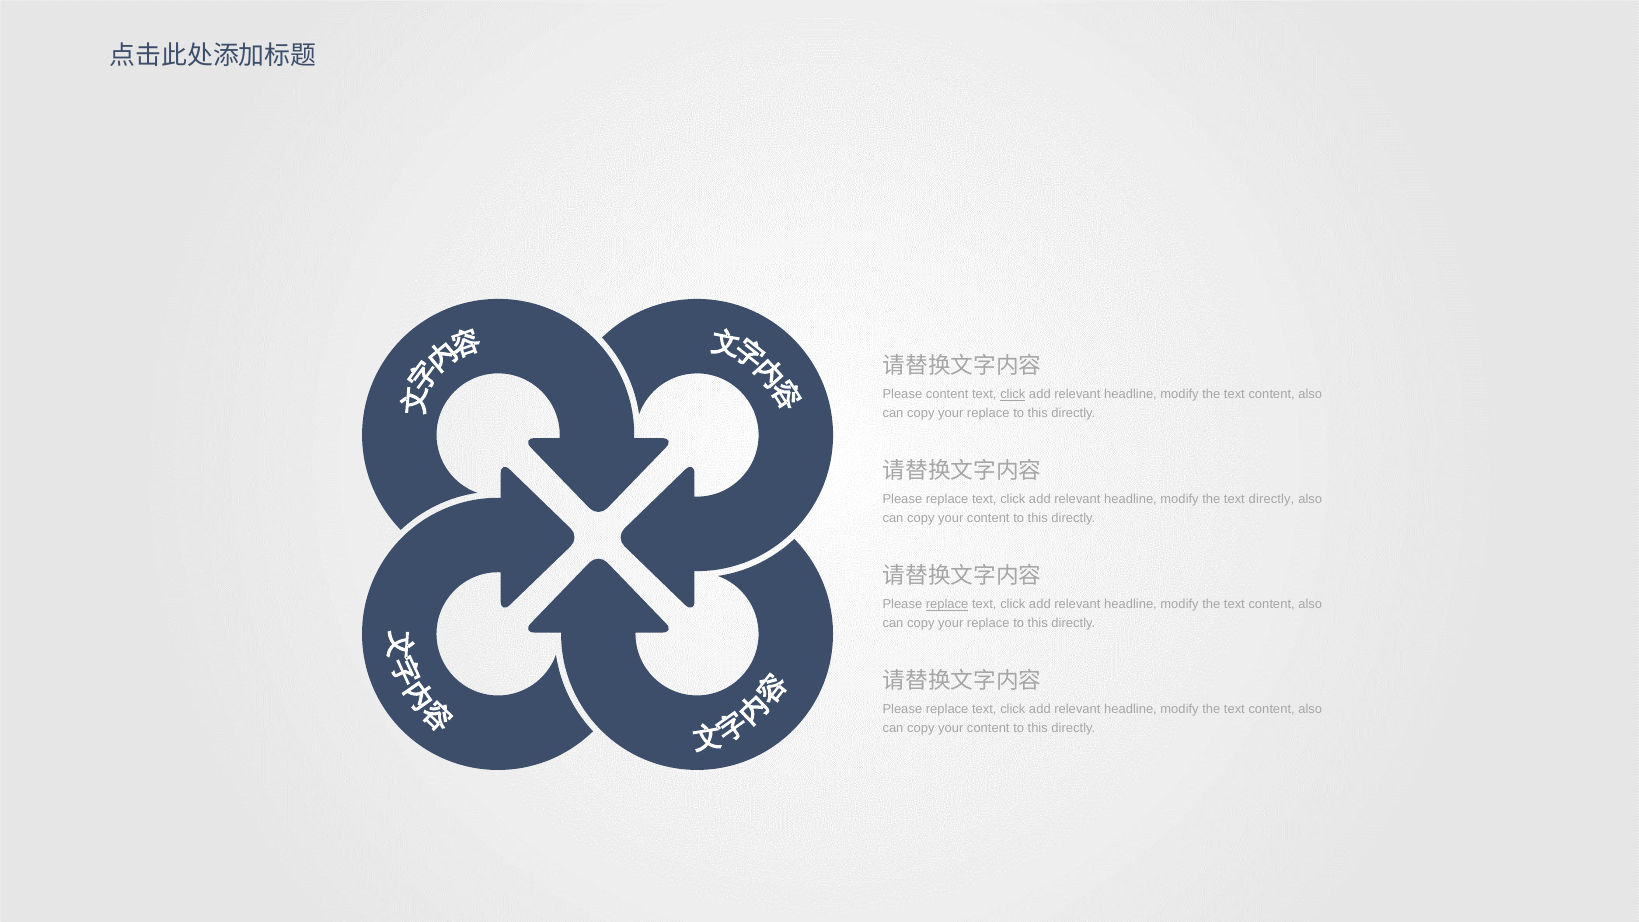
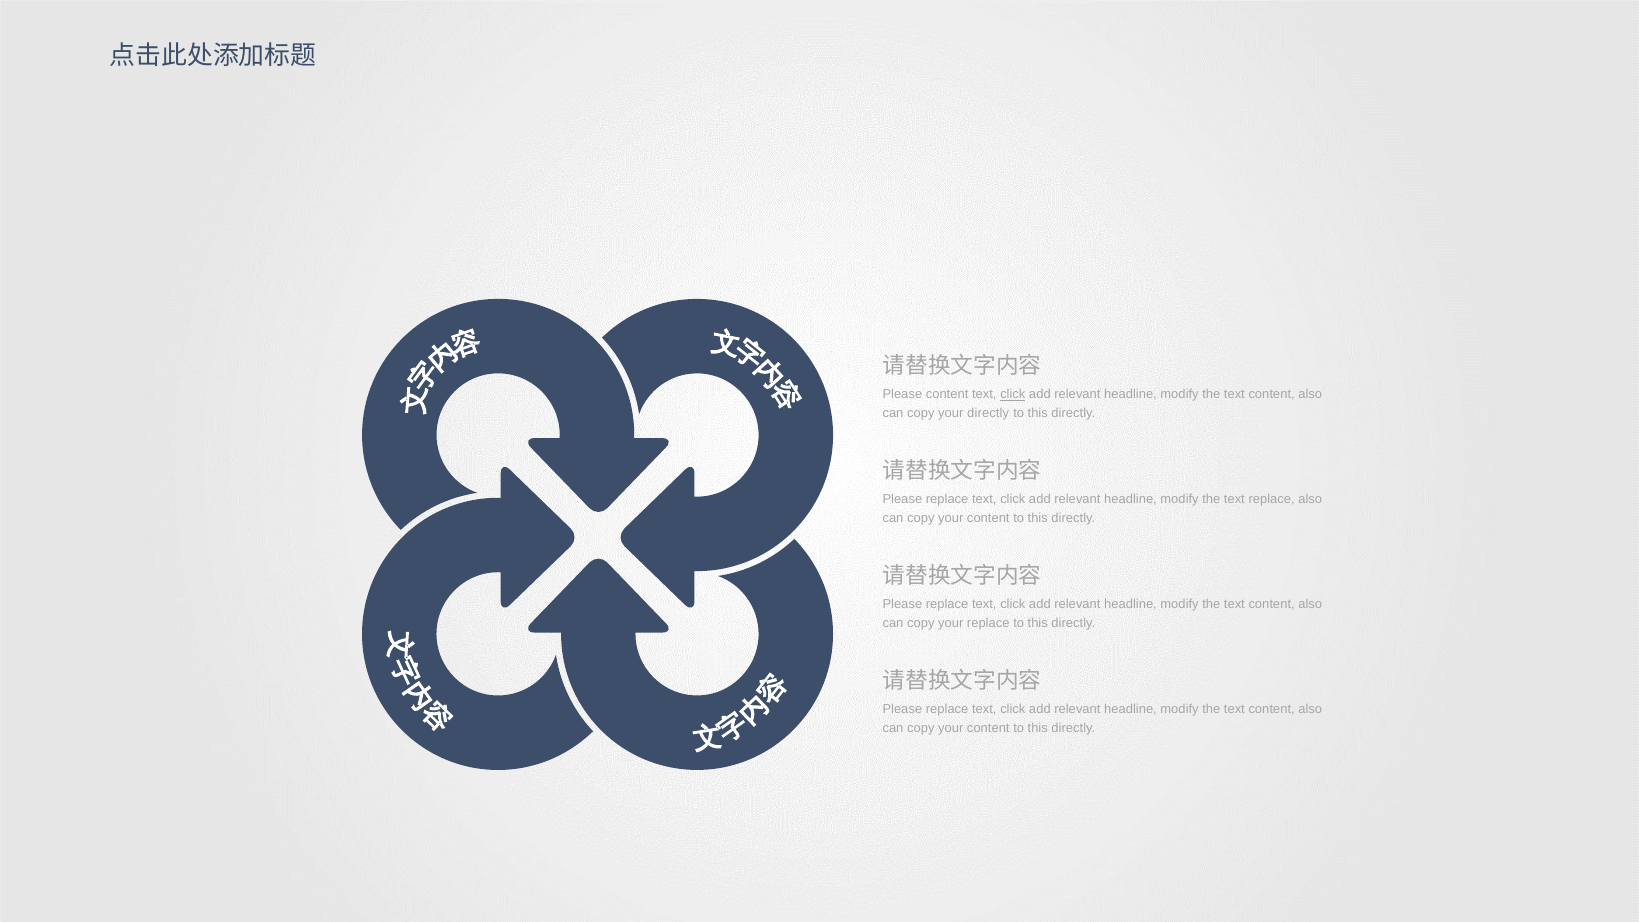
replace at (988, 413): replace -> directly
text directly: directly -> replace
replace at (947, 604) underline: present -> none
